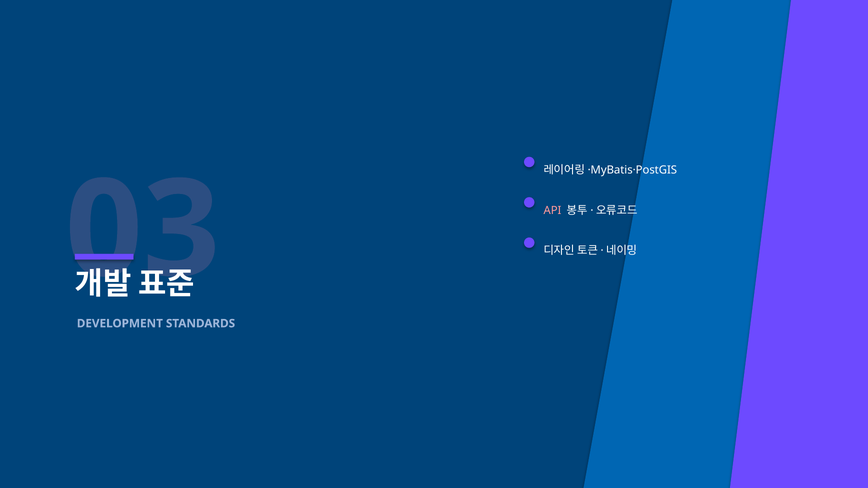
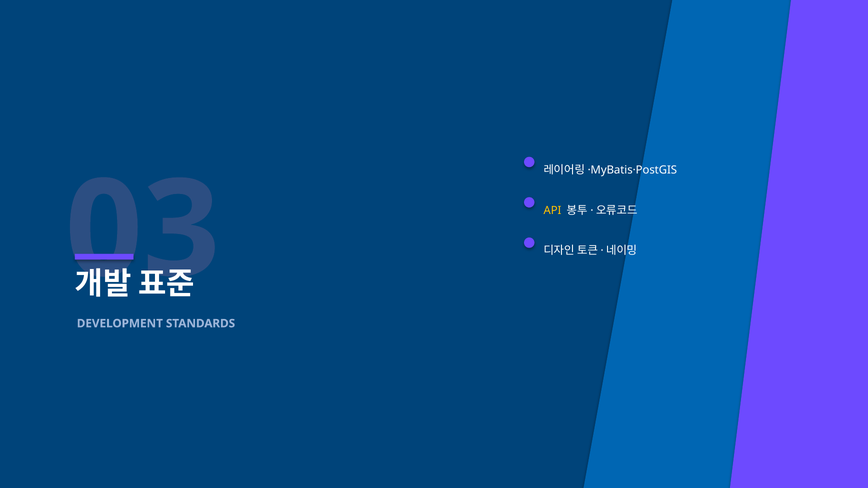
API colour: pink -> yellow
